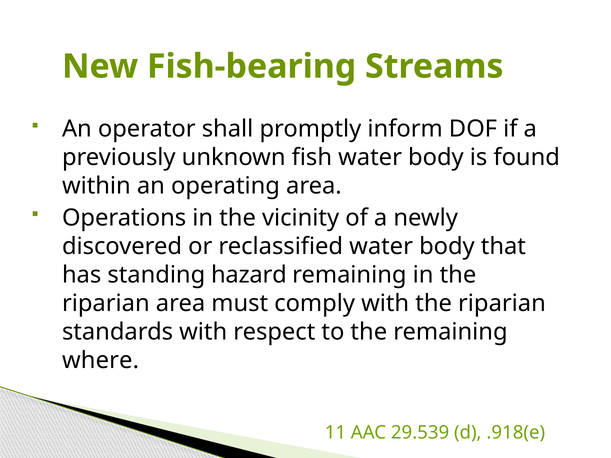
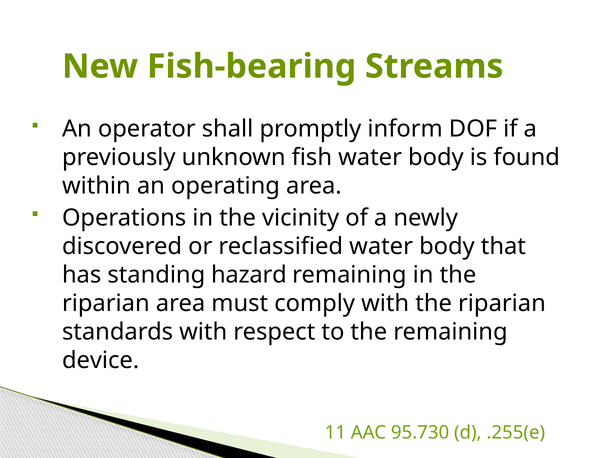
where: where -> device
29.539: 29.539 -> 95.730
.918(e: .918(e -> .255(e
